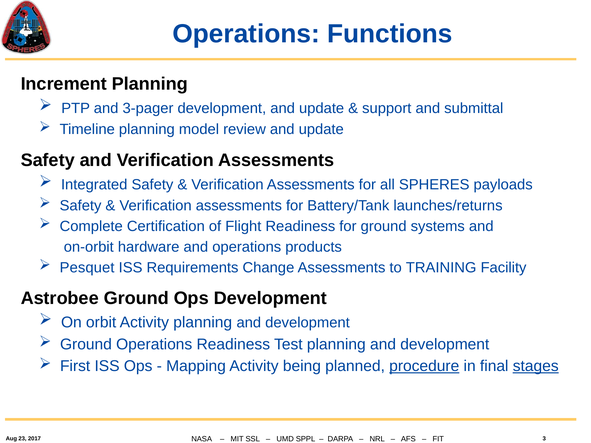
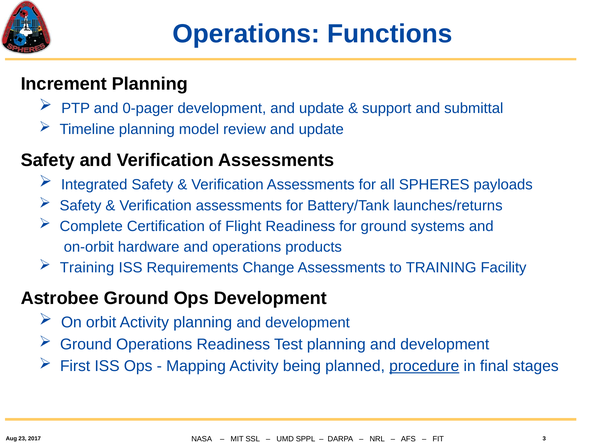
3-pager: 3-pager -> 0-pager
Pesquet at (87, 268): Pesquet -> Training
stages underline: present -> none
